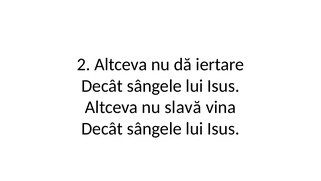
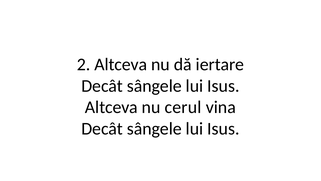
slavă: slavă -> cerul
